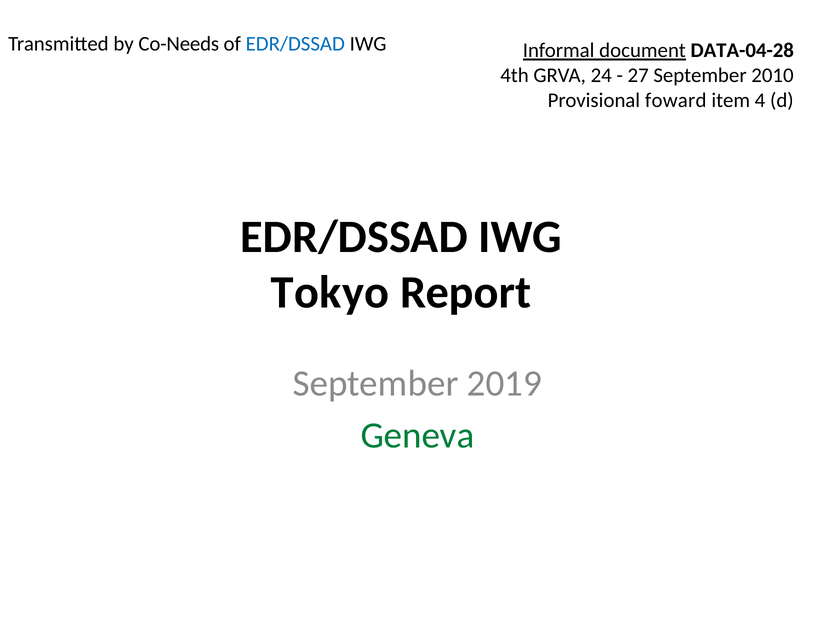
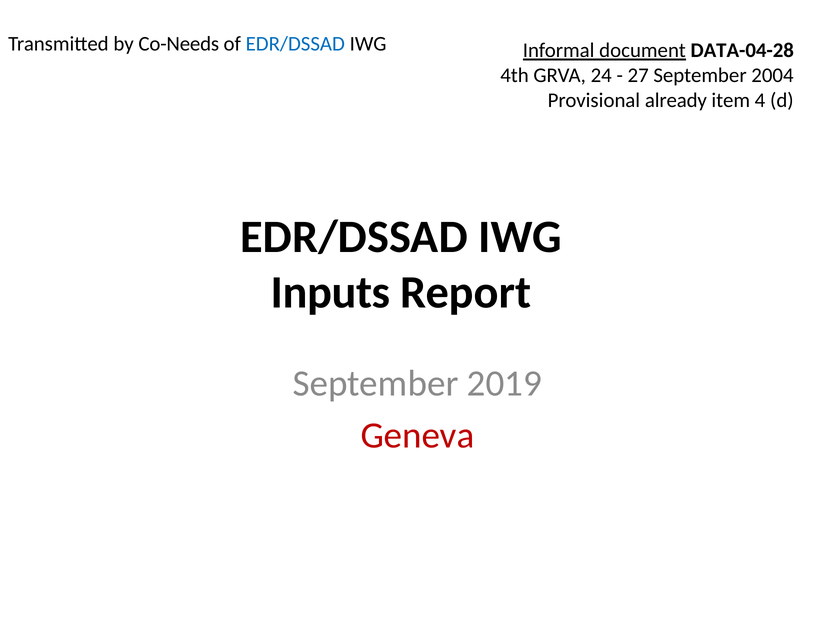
2010: 2010 -> 2004
foward: foward -> already
Tokyo: Tokyo -> Inputs
Geneva colour: green -> red
